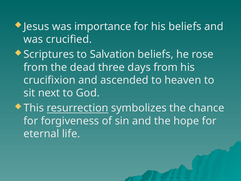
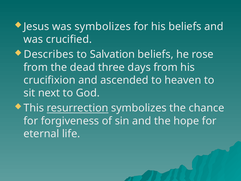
was importance: importance -> symbolizes
Scriptures: Scriptures -> Describes
